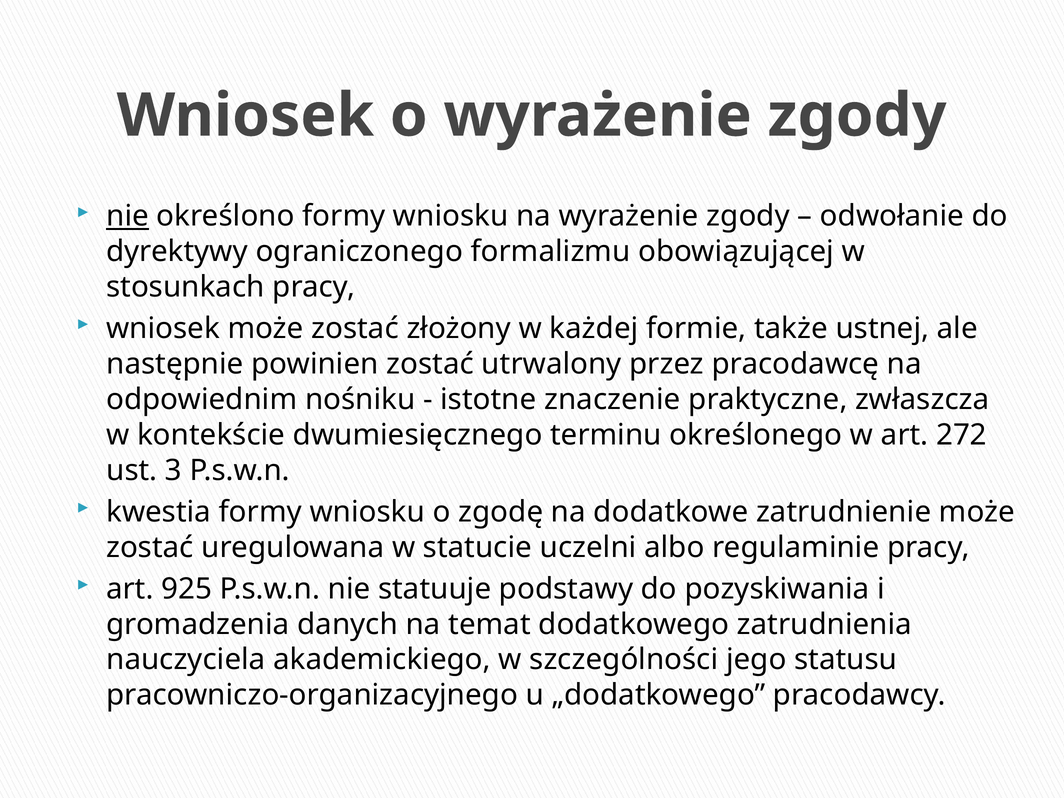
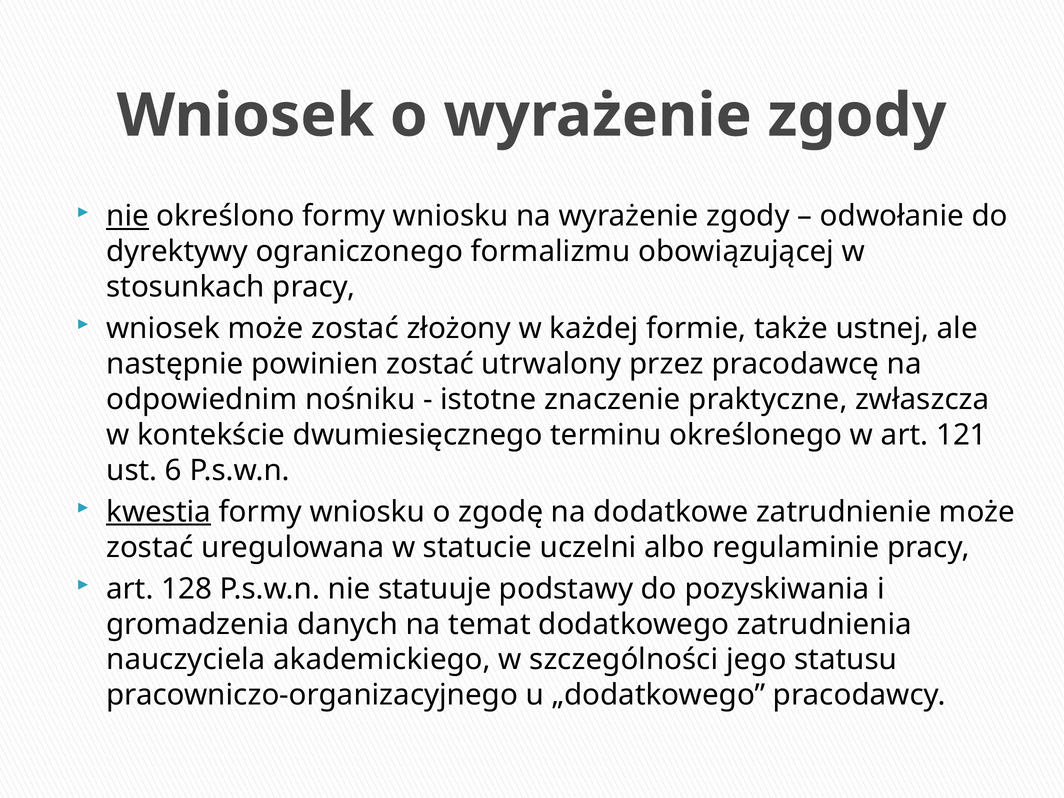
272: 272 -> 121
3: 3 -> 6
kwestia underline: none -> present
925: 925 -> 128
